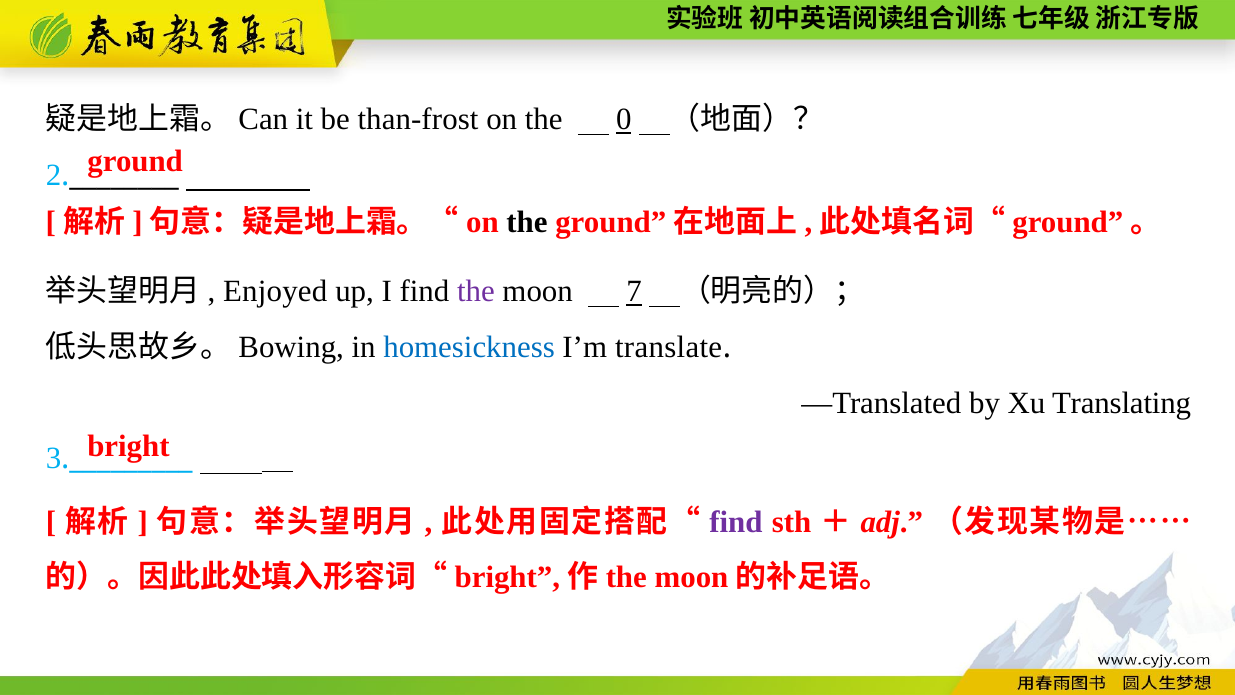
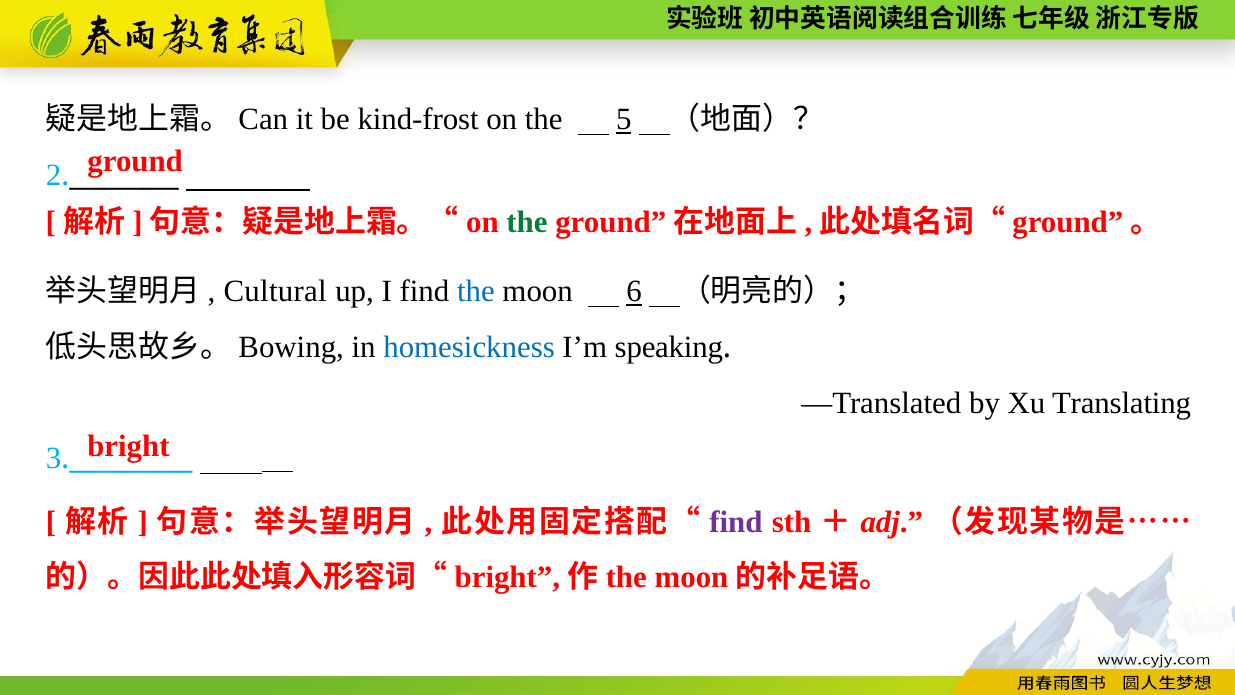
than-frost: than-frost -> kind-frost
0: 0 -> 5
the at (527, 222) colour: black -> green
Enjoyed: Enjoyed -> Cultural
the at (476, 292) colour: purple -> blue
7: 7 -> 6
translate: translate -> speaking
